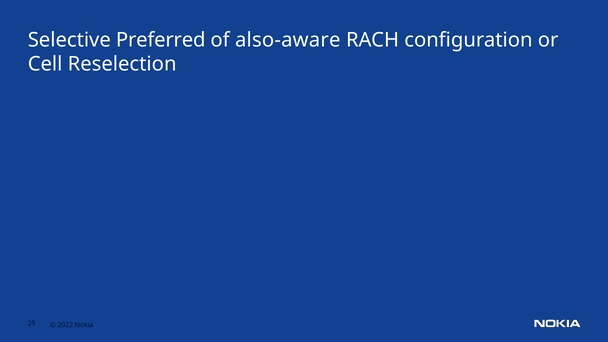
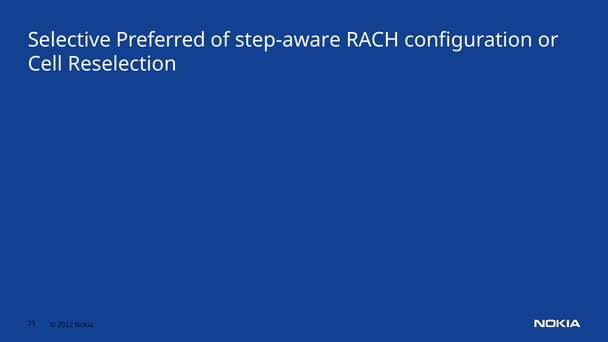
also-aware: also-aware -> step-aware
